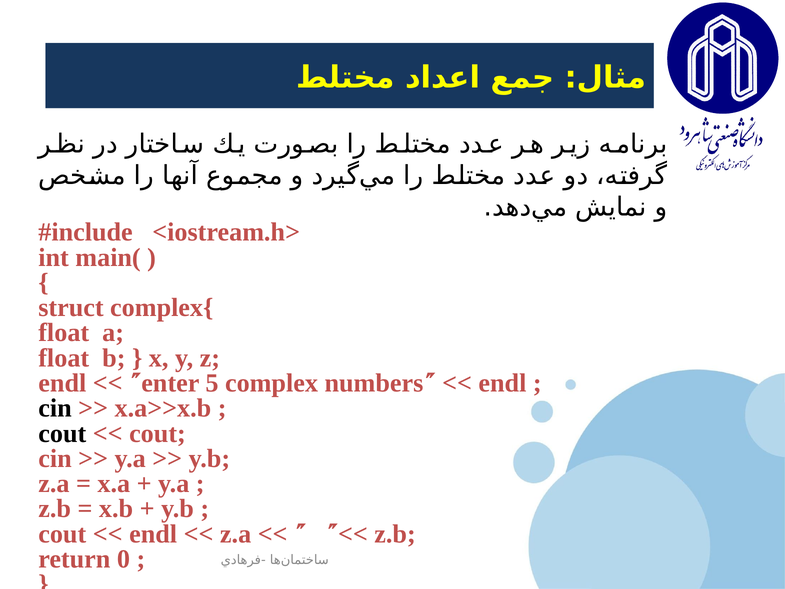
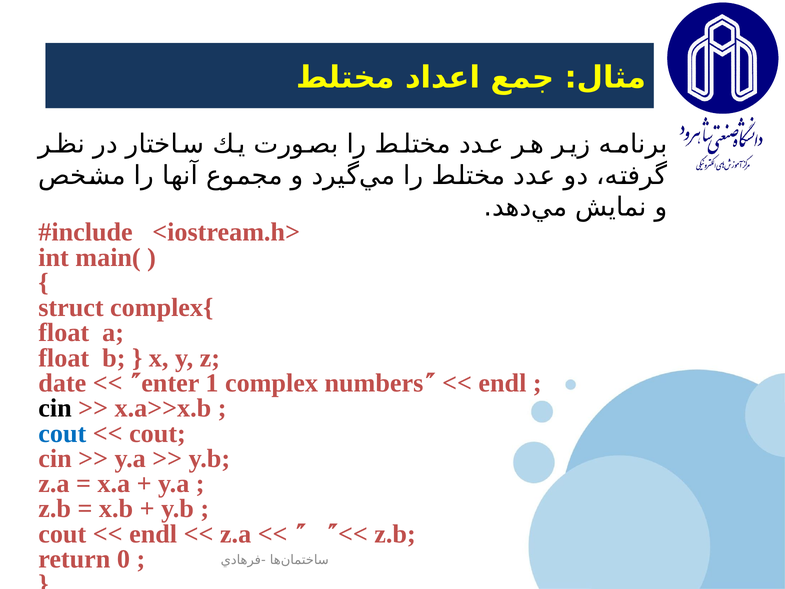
endl at (62, 383): endl -> date
5: 5 -> 1
cout at (62, 433) colour: black -> blue
